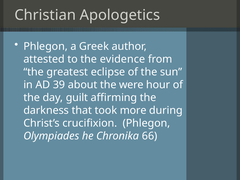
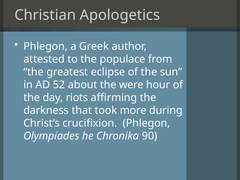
evidence: evidence -> populace
39: 39 -> 52
guilt: guilt -> riots
66: 66 -> 90
